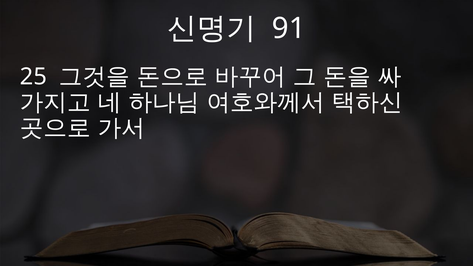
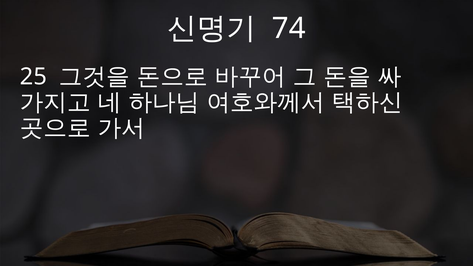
91: 91 -> 74
